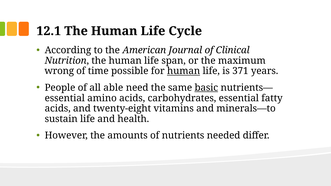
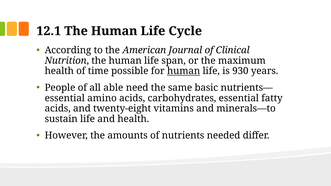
wrong at (59, 71): wrong -> health
371: 371 -> 930
basic underline: present -> none
